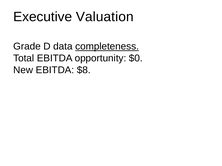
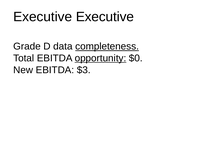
Executive Valuation: Valuation -> Executive
opportunity underline: none -> present
$8: $8 -> $3
